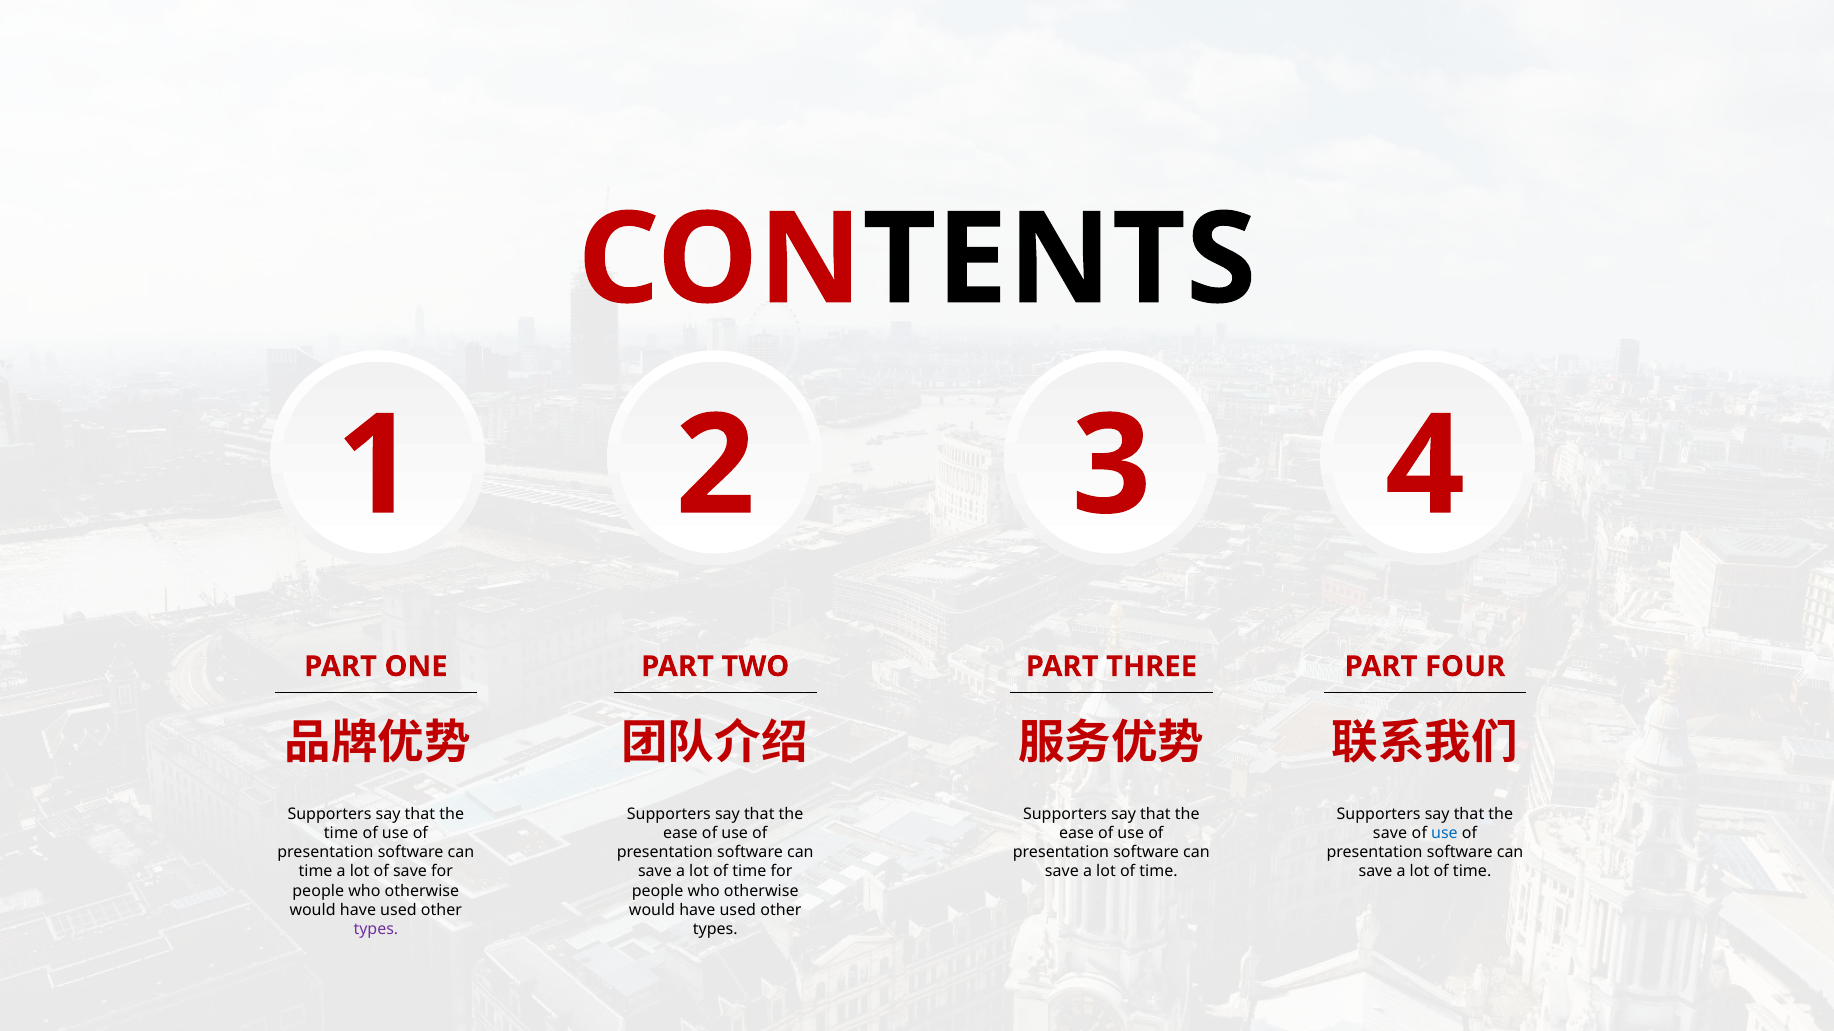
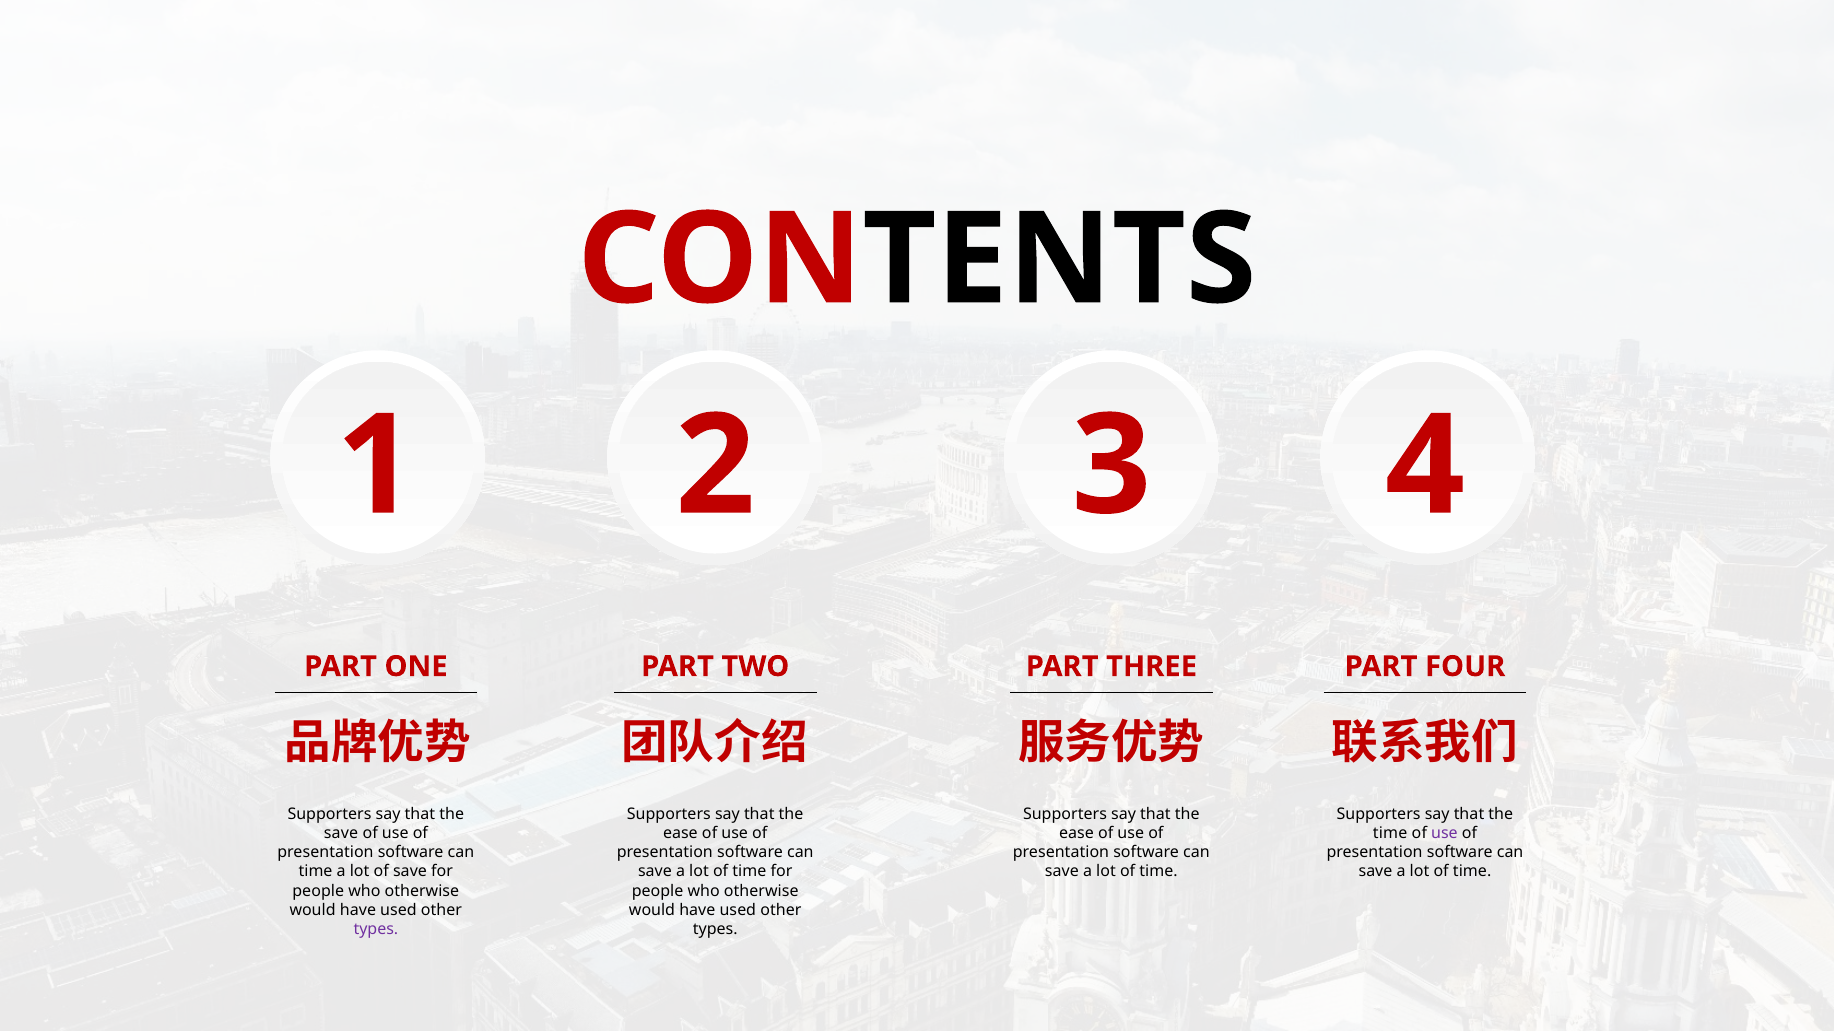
time at (341, 834): time -> save
save at (1390, 834): save -> time
use at (1444, 834) colour: blue -> purple
